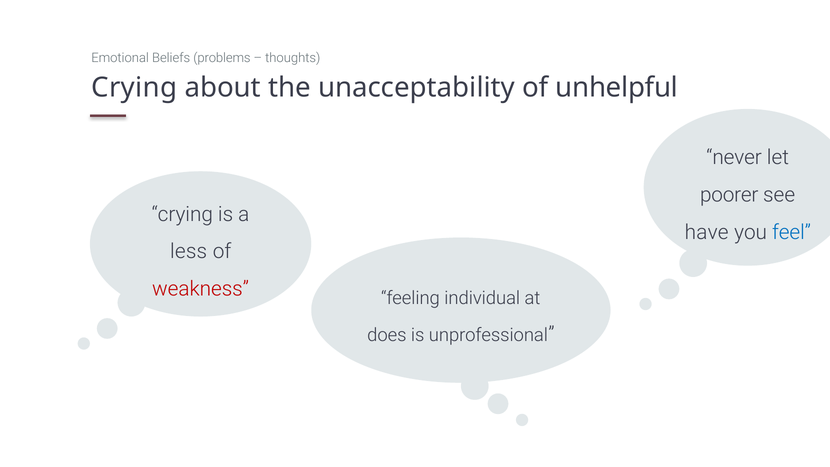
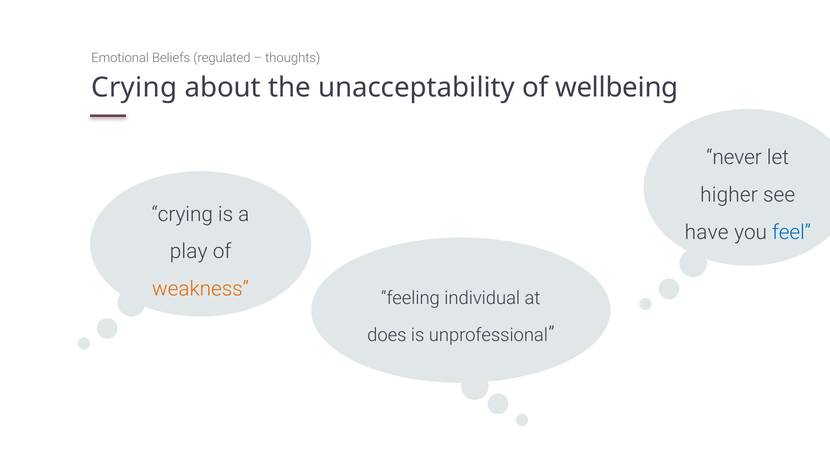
problems: problems -> regulated
unhelpful: unhelpful -> wellbeing
poorer: poorer -> higher
less: less -> play
weakness colour: red -> orange
